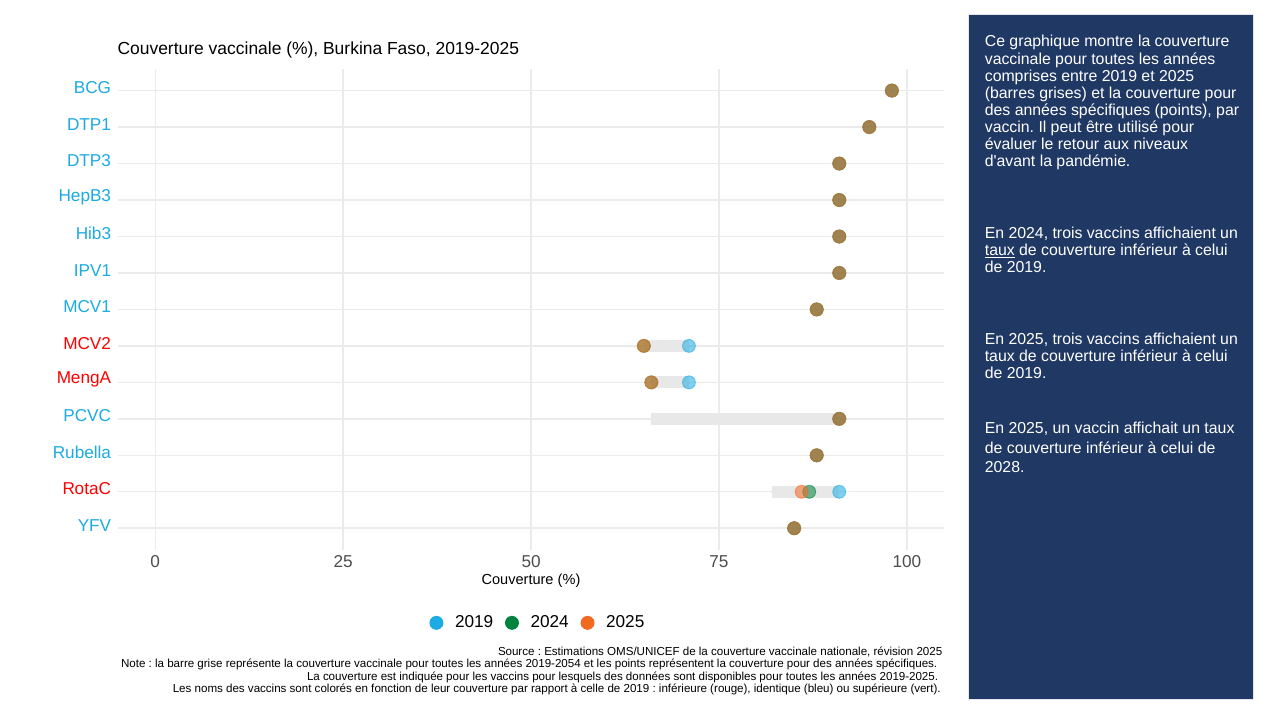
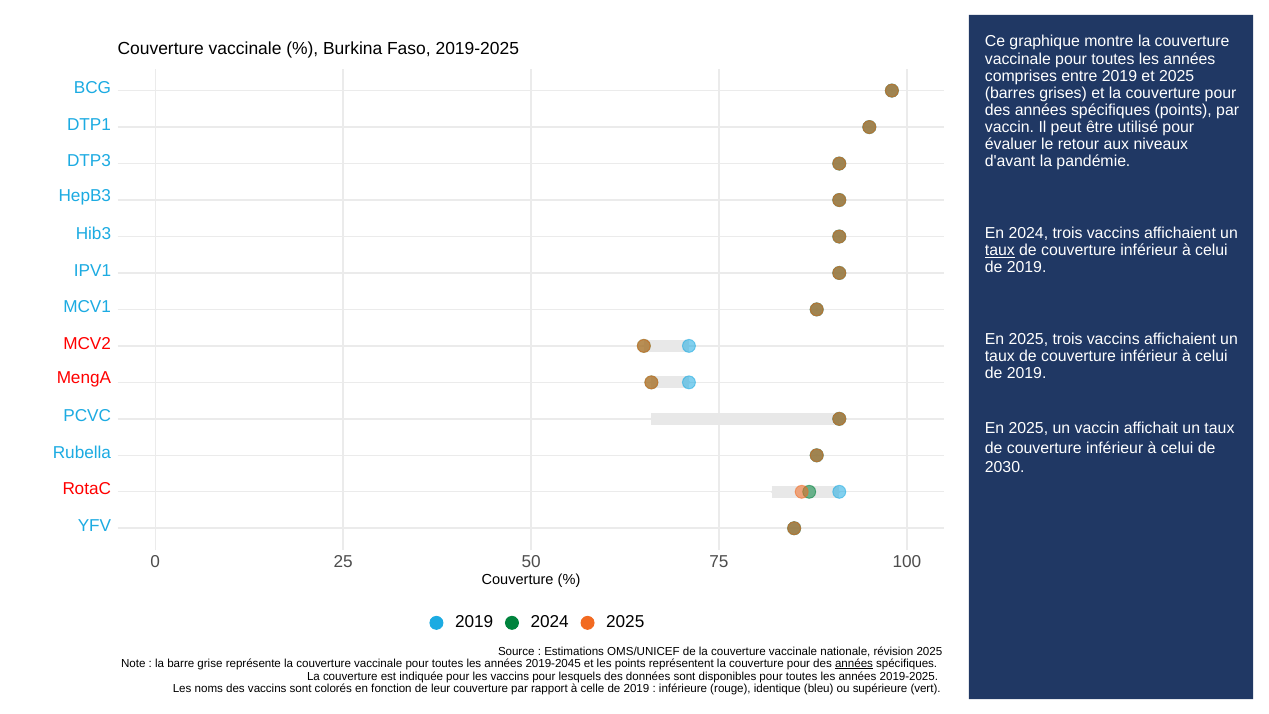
2028: 2028 -> 2030
2019-2054: 2019-2054 -> 2019-2045
années at (854, 664) underline: none -> present
